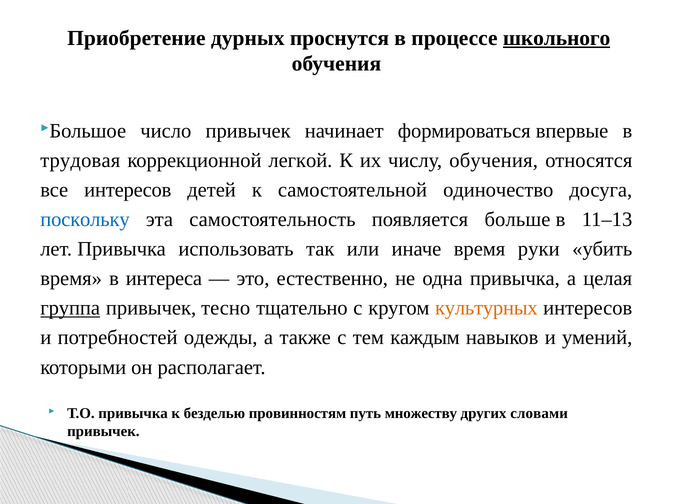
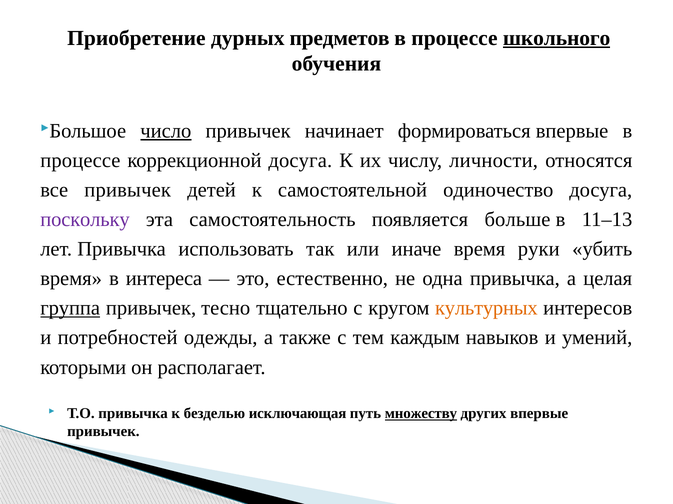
проснутся: проснутся -> предметов
число underline: none -> present
трудовая at (80, 161): трудовая -> процессе
коррекционной легкой: легкой -> досуга
числу обучения: обучения -> личности
все интересов: интересов -> привычек
поскольку colour: blue -> purple
провинностям: провинностям -> исключающая
множеству underline: none -> present
других словами: словами -> впервые
